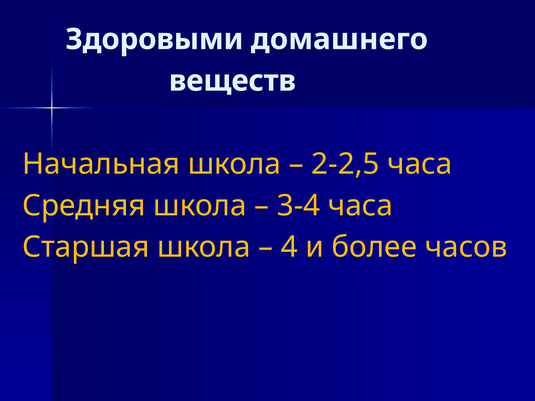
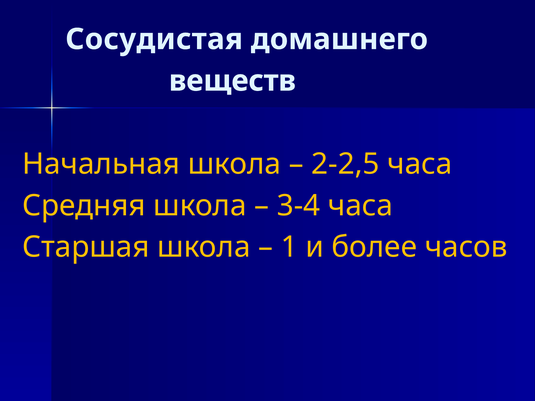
Здоровыми: Здоровыми -> Сосудистая
4: 4 -> 1
